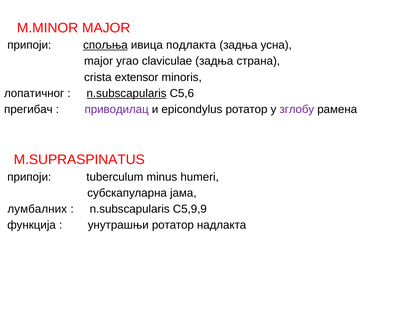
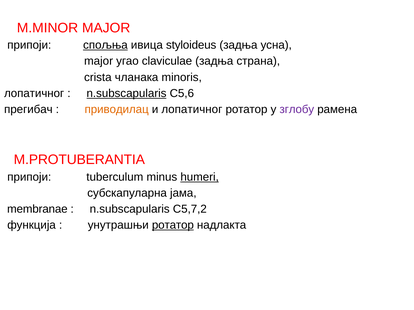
подлакта: подлакта -> styloideus
extensor: extensor -> чланакa
приводилац colour: purple -> orange
и epicondylus: epicondylus -> лопатичног
M.SUPRASPINATUS: M.SUPRASPINATUS -> M.PROTUBERANTIA
humeri underline: none -> present
лумбалних: лумбалних -> membranae
C5,9,9: C5,9,9 -> C5,7,2
ротатор at (173, 226) underline: none -> present
